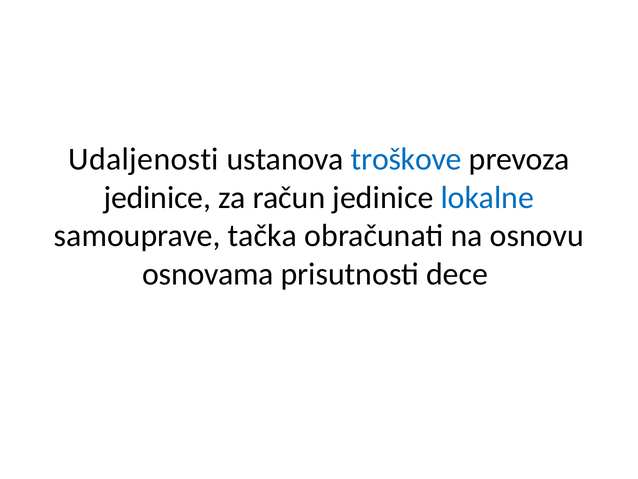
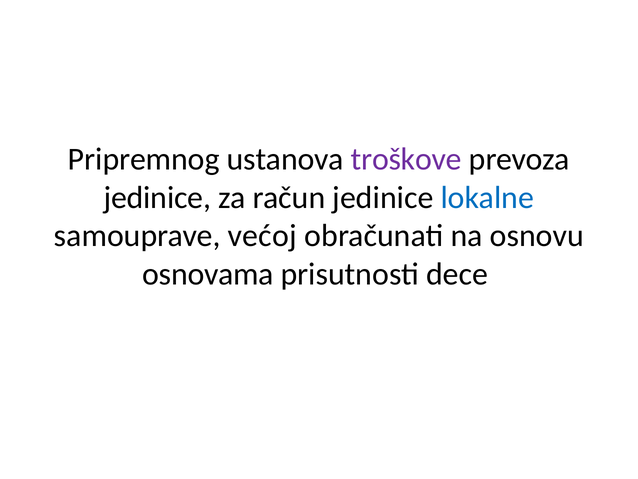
Udaljenosti: Udaljenosti -> Pripremnog
troškove colour: blue -> purple
tačka: tačka -> većoj
